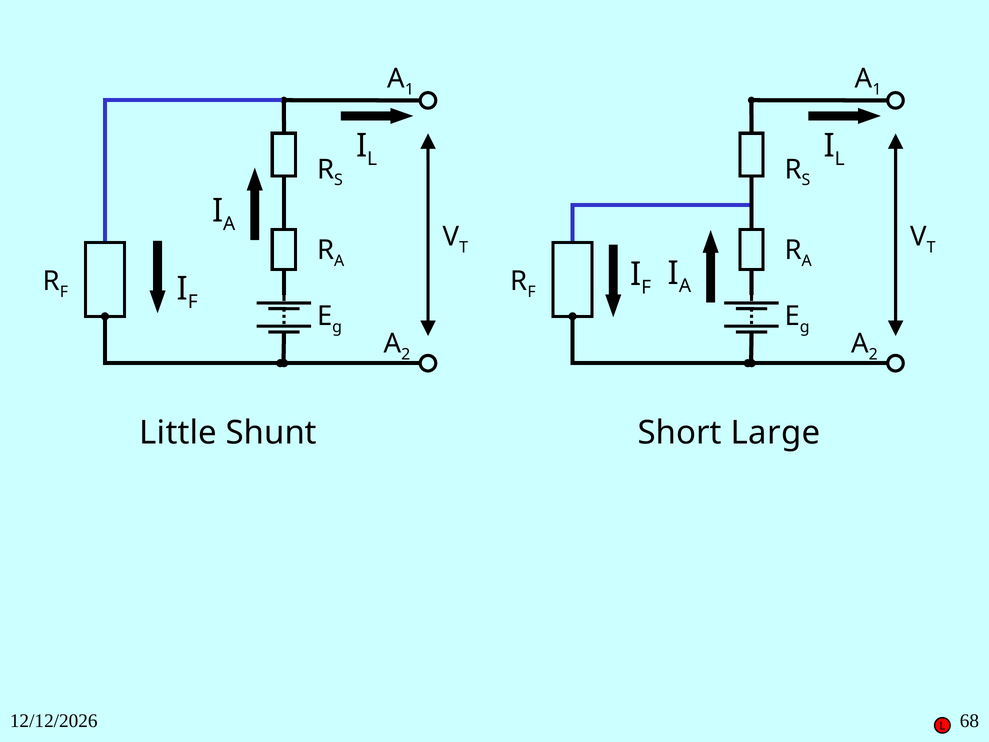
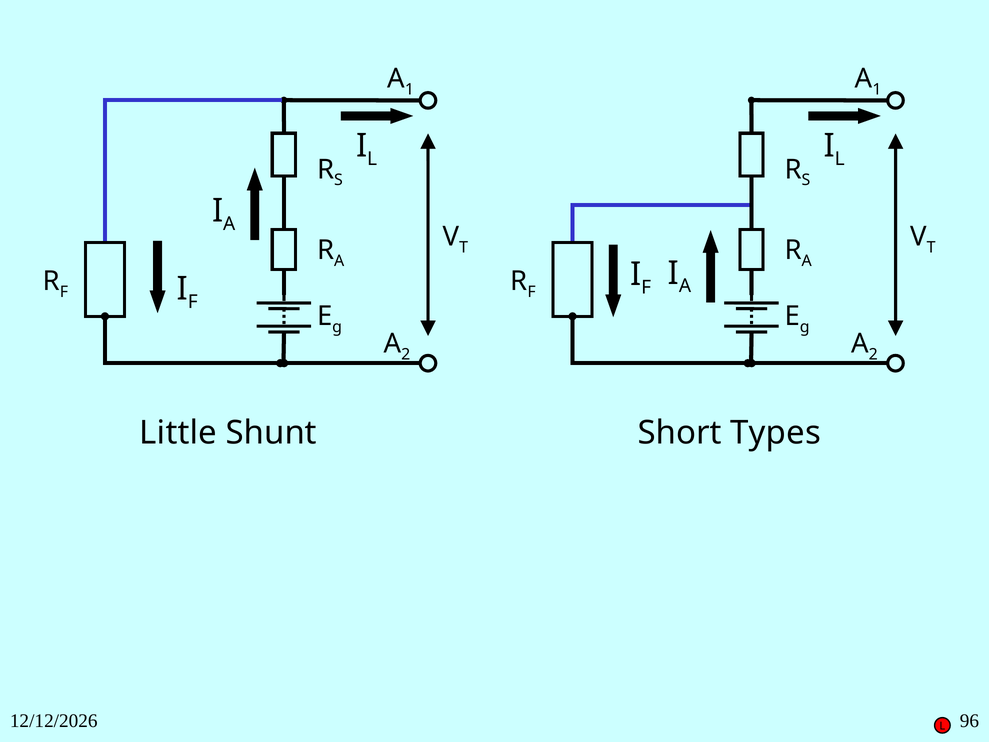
Large: Large -> Types
68: 68 -> 96
